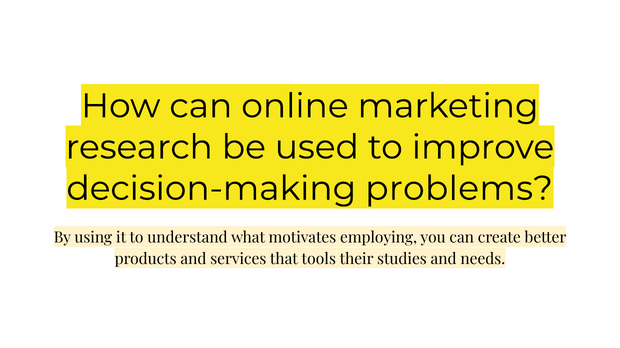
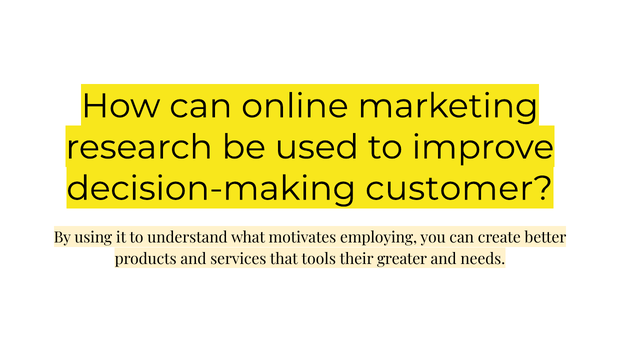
problems: problems -> customer
studies: studies -> greater
